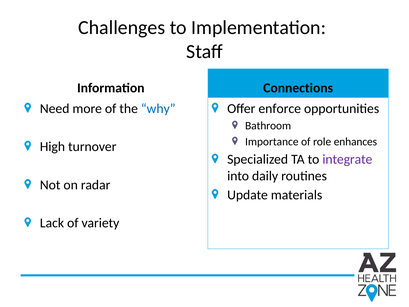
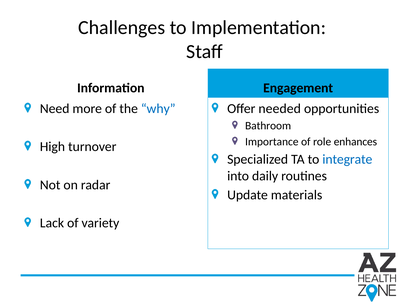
Connections: Connections -> Engagement
enforce: enforce -> needed
integrate colour: purple -> blue
